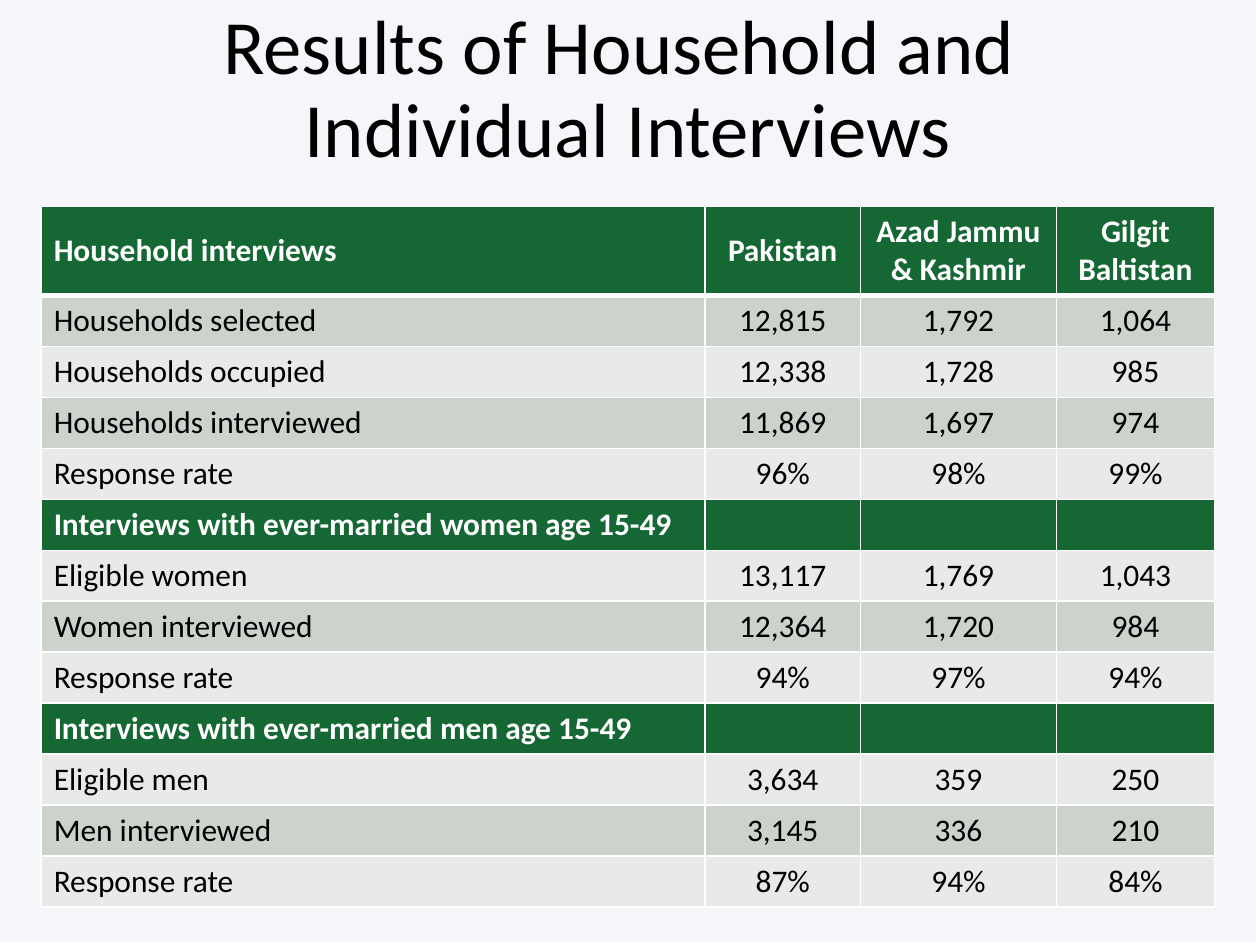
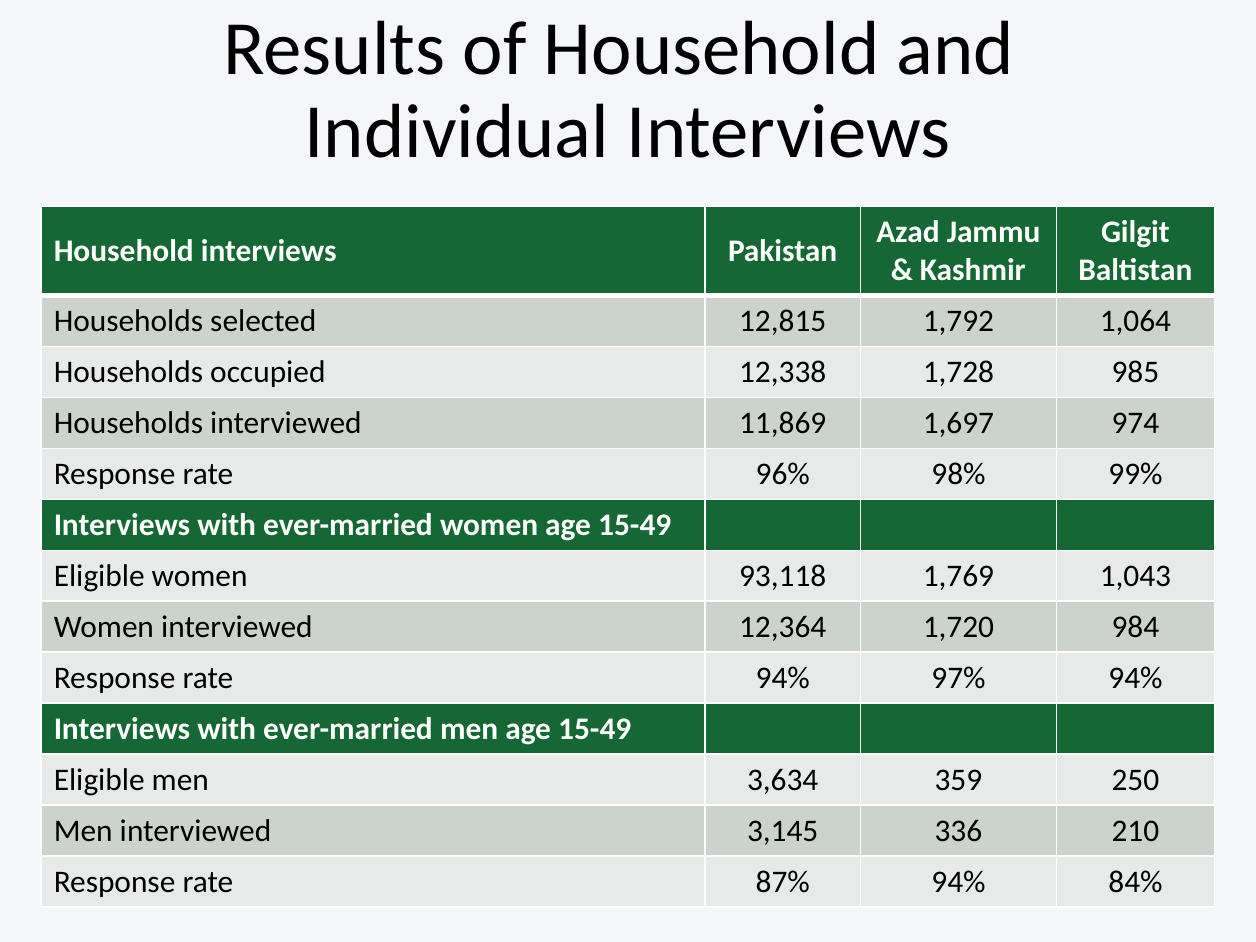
13,117: 13,117 -> 93,118
